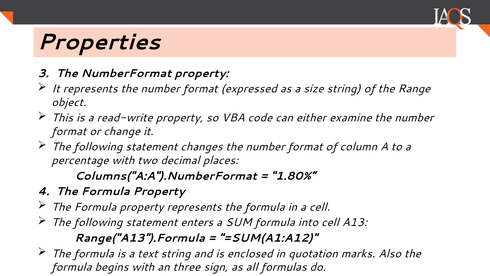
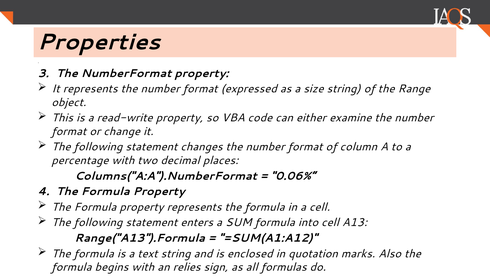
1.80%“: 1.80%“ -> 0.06%“
three: three -> relies
